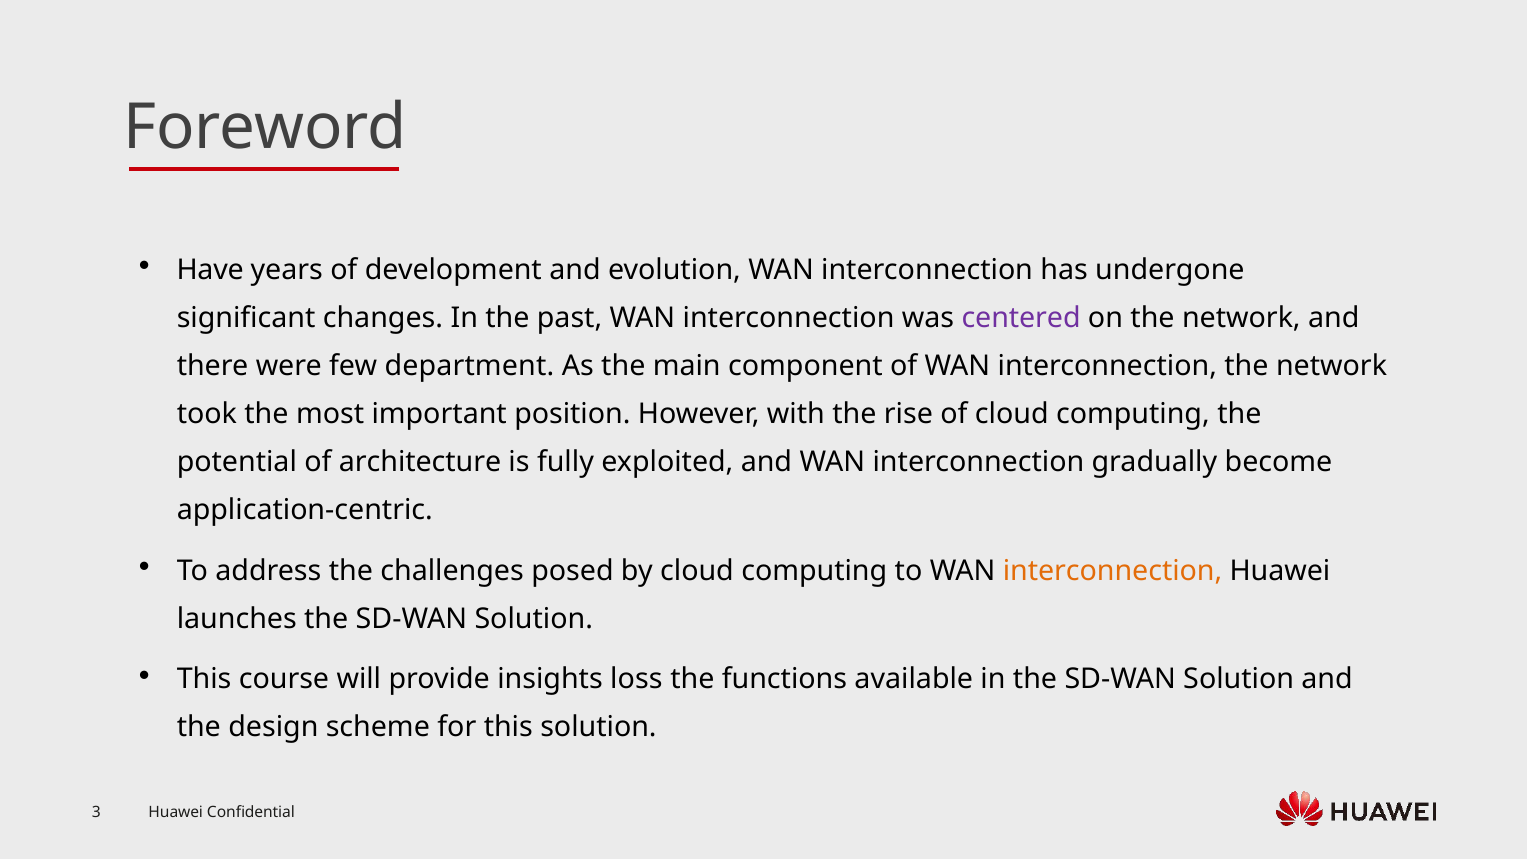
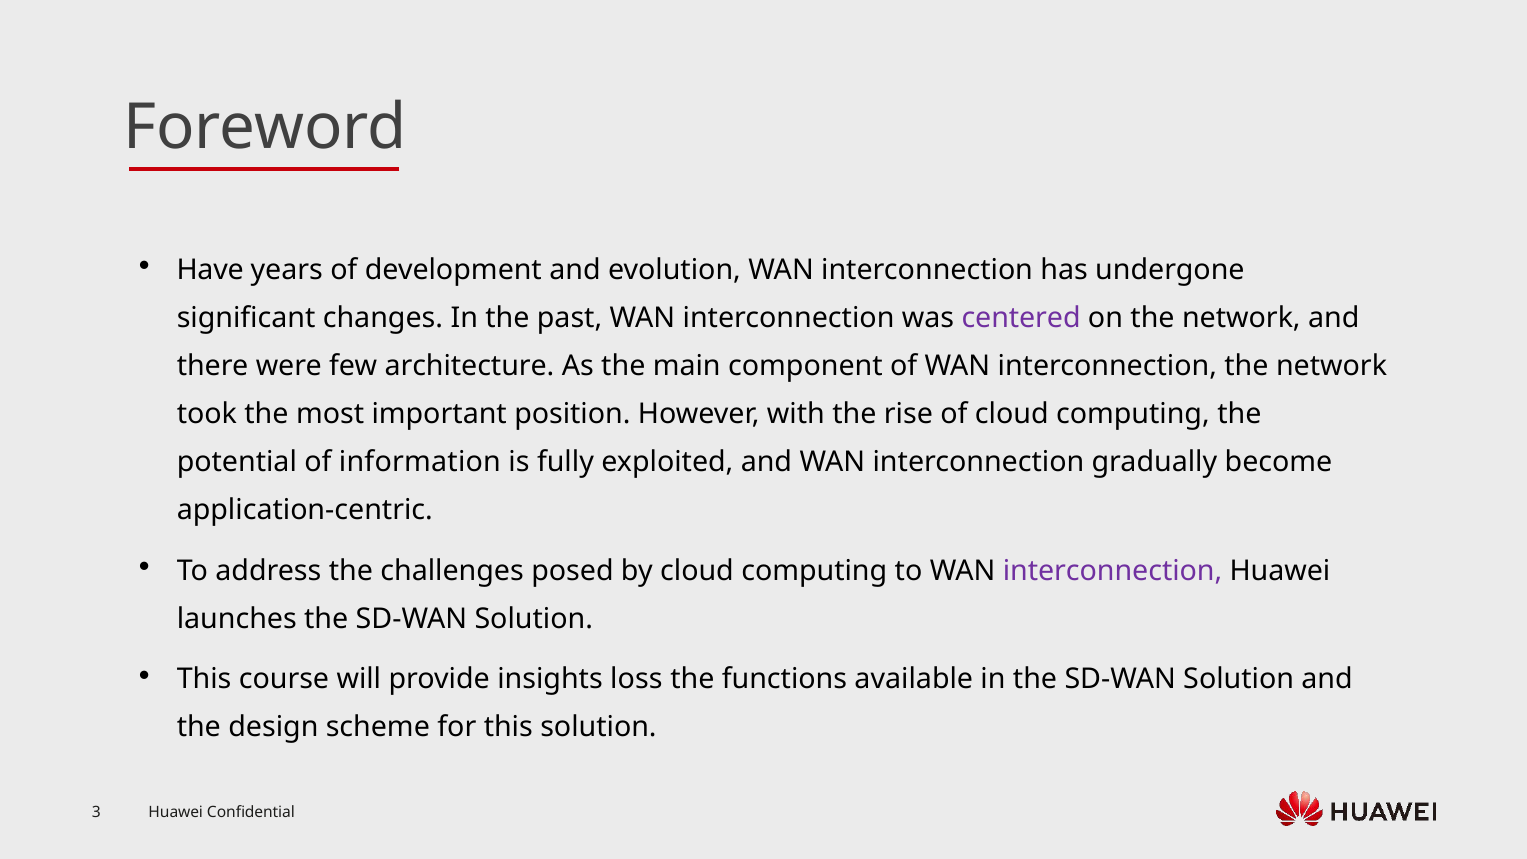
department: department -> architecture
architecture: architecture -> information
interconnection at (1113, 571) colour: orange -> purple
